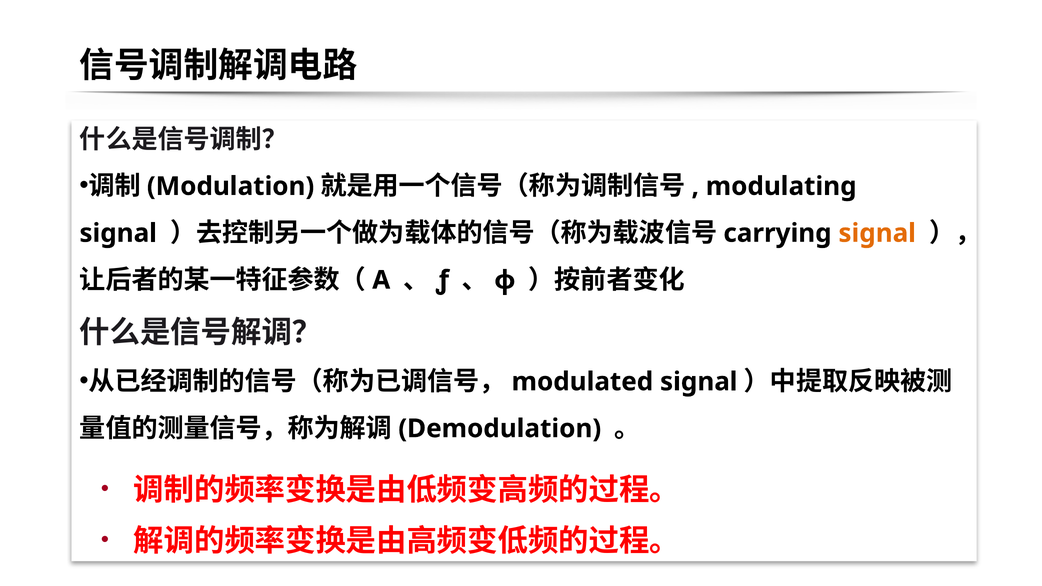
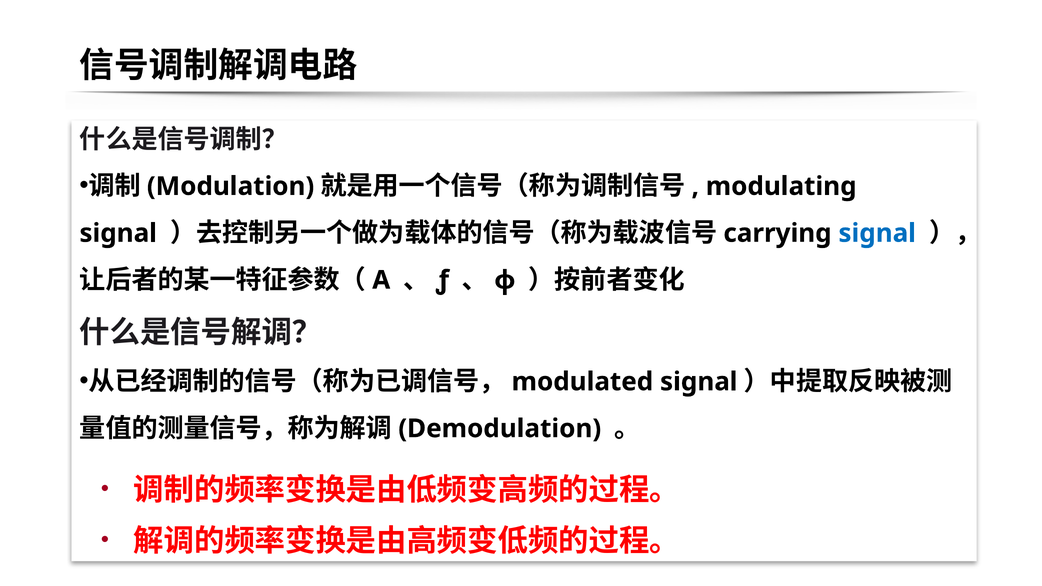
signal at (877, 233) colour: orange -> blue
